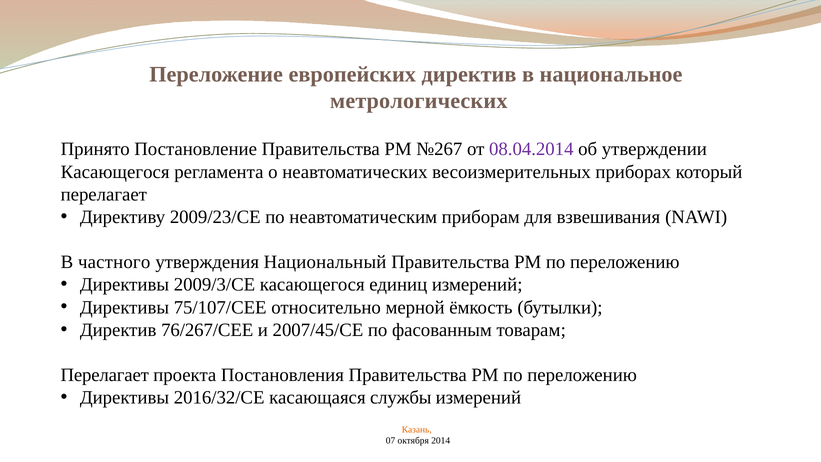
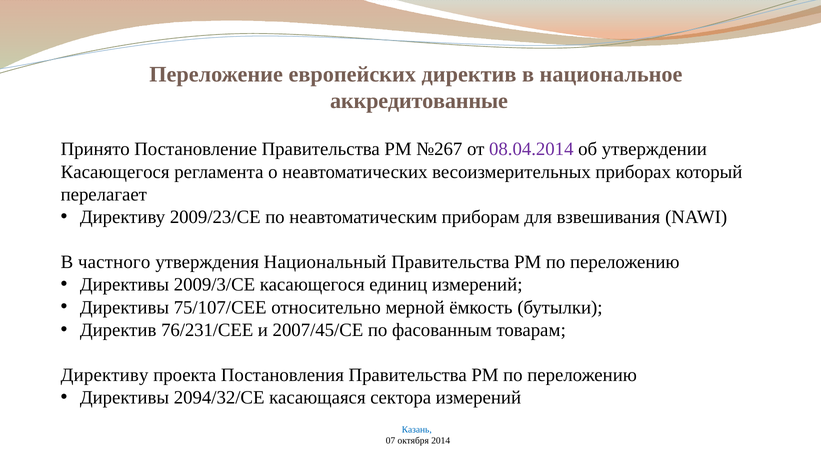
метрологических: метрологических -> аккредитованные
76/267/СЕЕ: 76/267/СЕЕ -> 76/231/СЕЕ
Перелагает at (105, 375): Перелагает -> Директиву
2016/32/CE: 2016/32/CE -> 2094/32/CE
службы: службы -> сектора
Казань colour: orange -> blue
